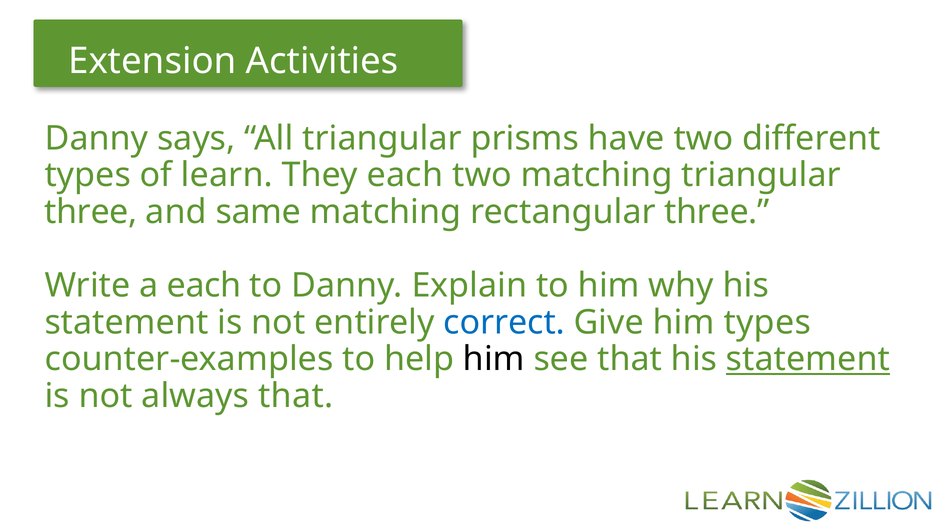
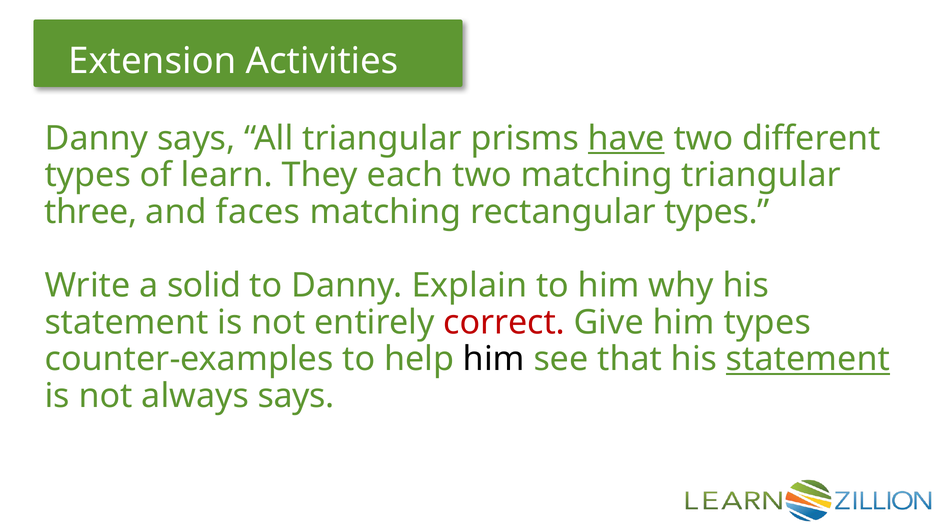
have underline: none -> present
same: same -> faces
rectangular three: three -> types
a each: each -> solid
correct colour: blue -> red
always that: that -> says
